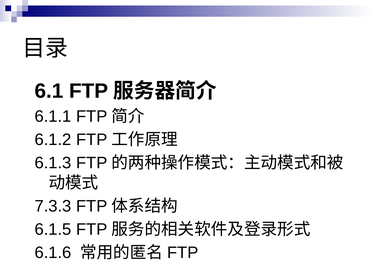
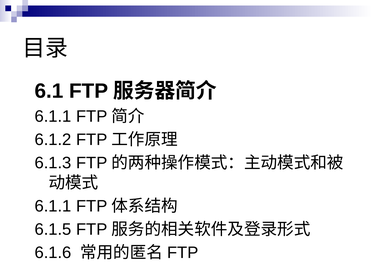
7.3.3 at (53, 206): 7.3.3 -> 6.1.1
